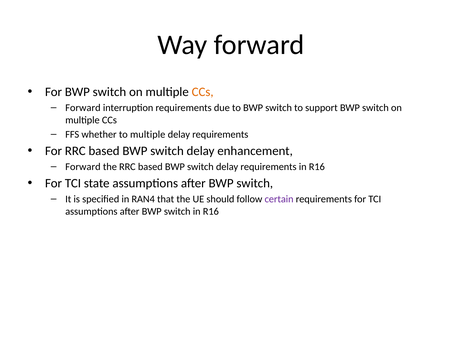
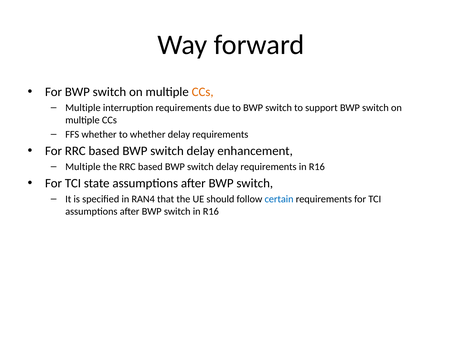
Forward at (83, 107): Forward -> Multiple
to multiple: multiple -> whether
Forward at (83, 167): Forward -> Multiple
certain colour: purple -> blue
